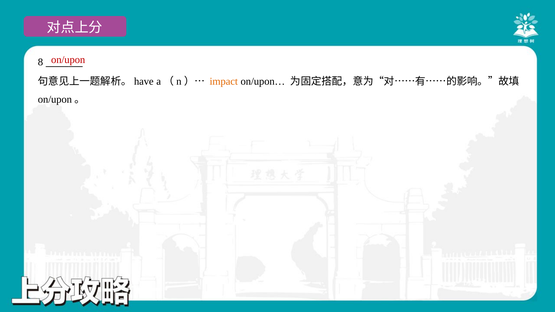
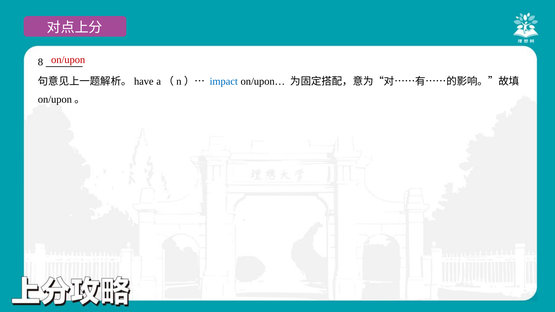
impact colour: orange -> blue
